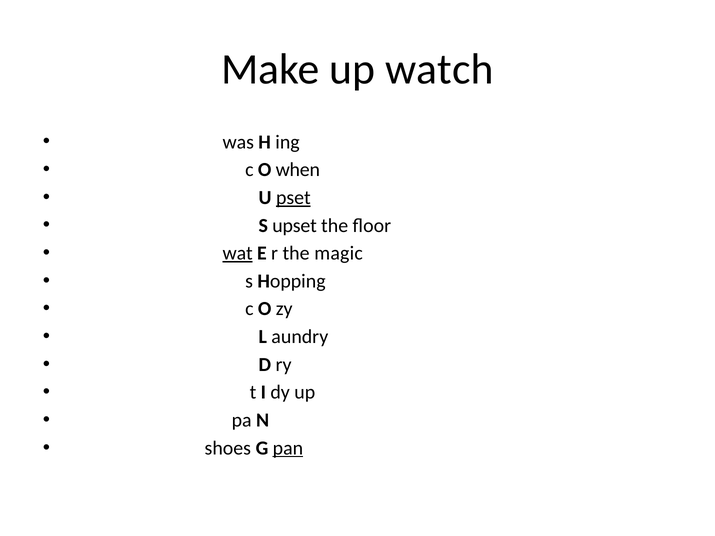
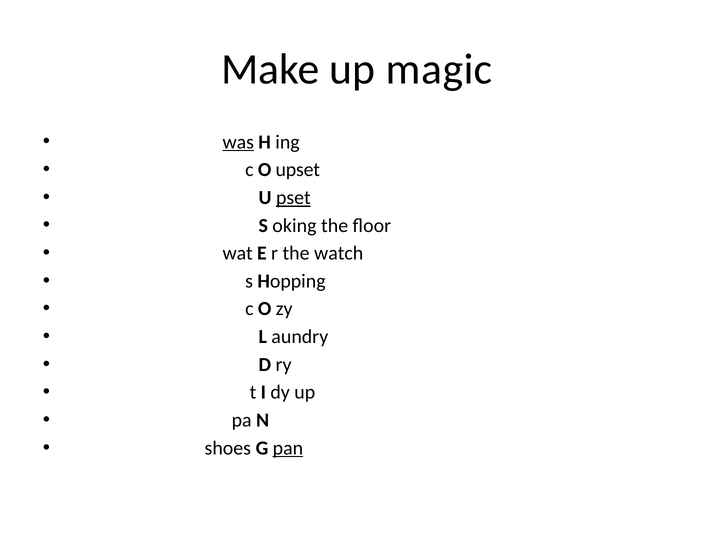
watch: watch -> magic
was underline: none -> present
when: when -> upset
upset: upset -> oking
wat underline: present -> none
magic: magic -> watch
